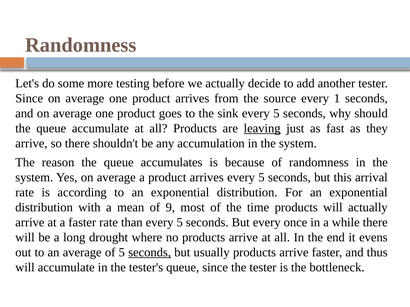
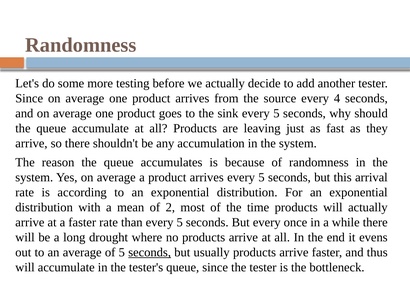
1: 1 -> 4
leaving underline: present -> none
9: 9 -> 2
